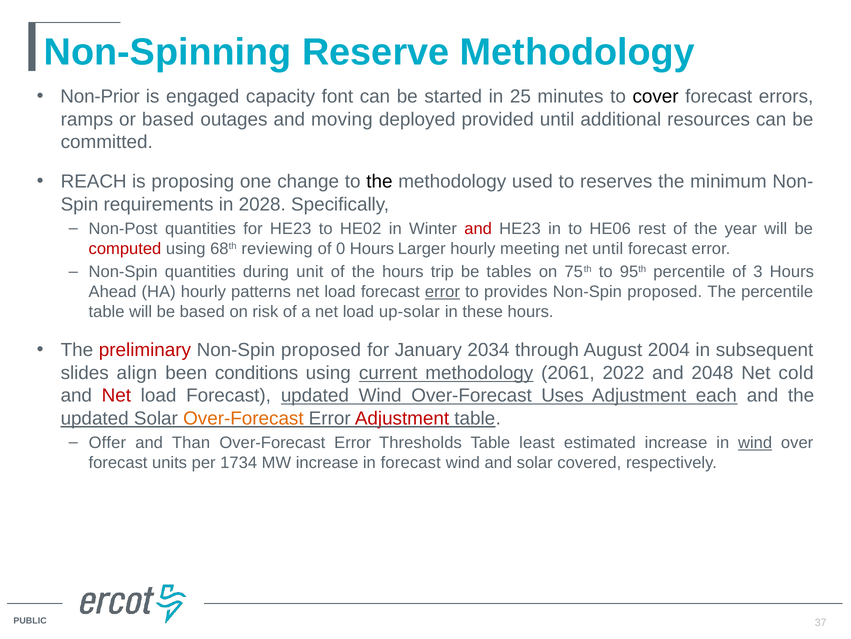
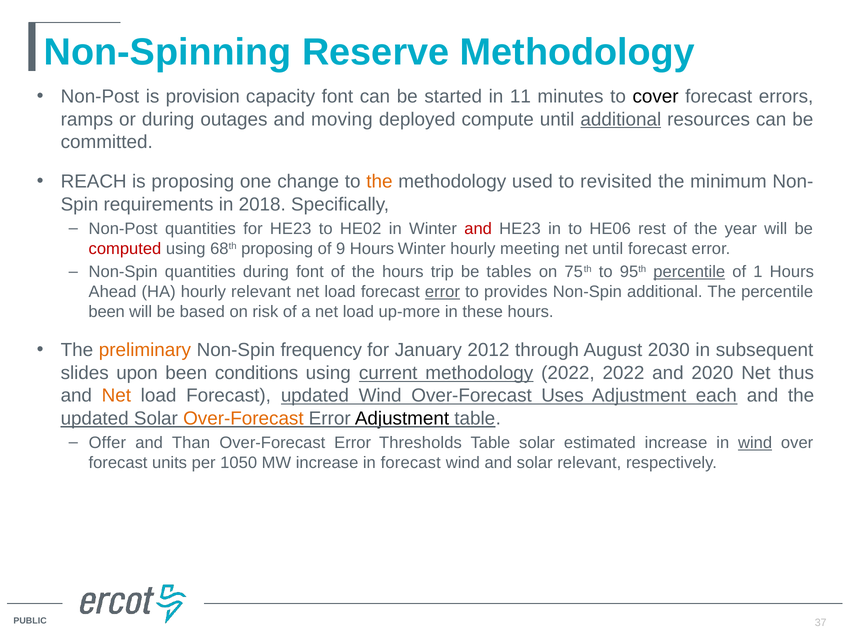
Non-Prior at (100, 96): Non-Prior -> Non-Post
engaged: engaged -> provision
25: 25 -> 11
or based: based -> during
provided: provided -> compute
additional at (621, 119) underline: none -> present
the at (379, 181) colour: black -> orange
reserves: reserves -> revisited
2028: 2028 -> 2018
68th reviewing: reviewing -> proposing
0: 0 -> 9
Hours Larger: Larger -> Winter
during unit: unit -> font
percentile at (689, 272) underline: none -> present
3: 3 -> 1
hourly patterns: patterns -> relevant
proposed at (665, 292): proposed -> additional
table at (107, 311): table -> been
up-solar: up-solar -> up-more
preliminary colour: red -> orange
proposed at (321, 350): proposed -> frequency
2034: 2034 -> 2012
2004: 2004 -> 2030
align: align -> upon
methodology 2061: 2061 -> 2022
2048: 2048 -> 2020
cold: cold -> thus
Net at (116, 395) colour: red -> orange
Adjustment at (402, 418) colour: red -> black
Table least: least -> solar
1734: 1734 -> 1050
solar covered: covered -> relevant
